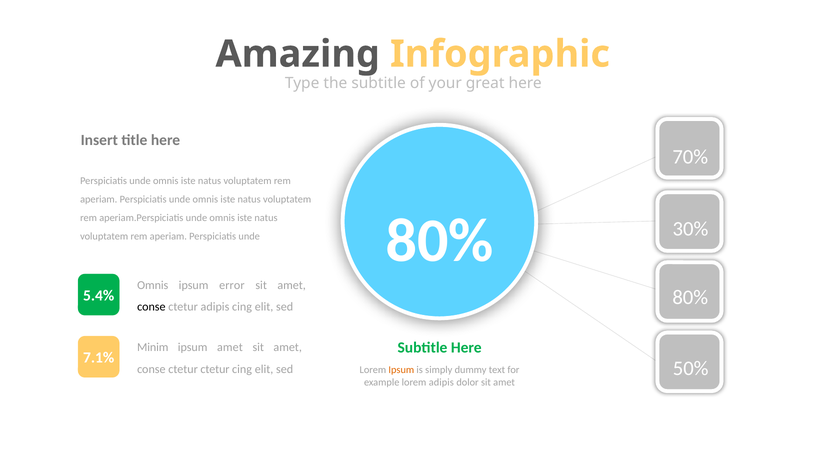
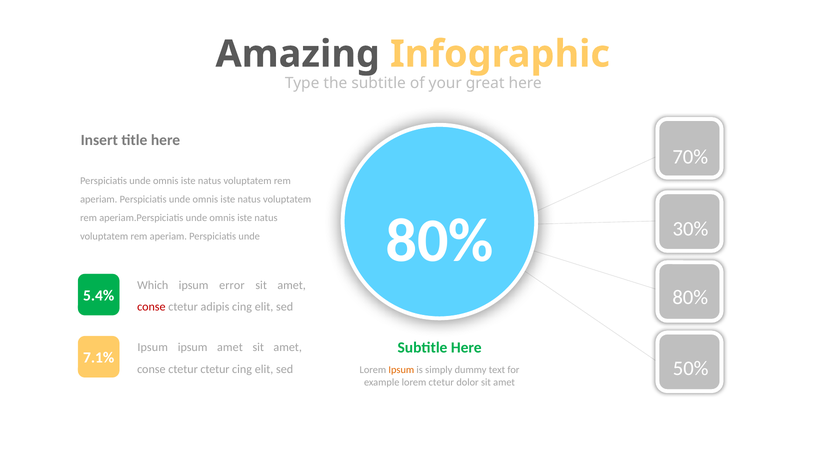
Omnis at (153, 285): Omnis -> Which
conse at (151, 307) colour: black -> red
Minim at (153, 347): Minim -> Ipsum
lorem adipis: adipis -> ctetur
